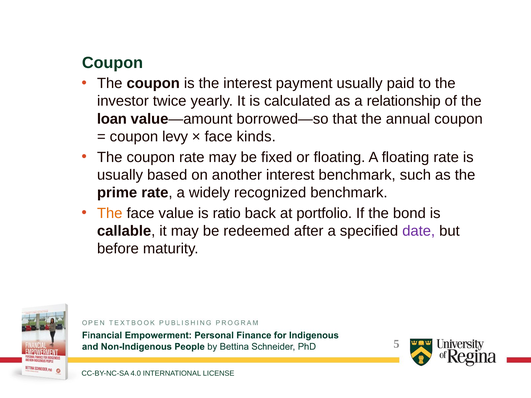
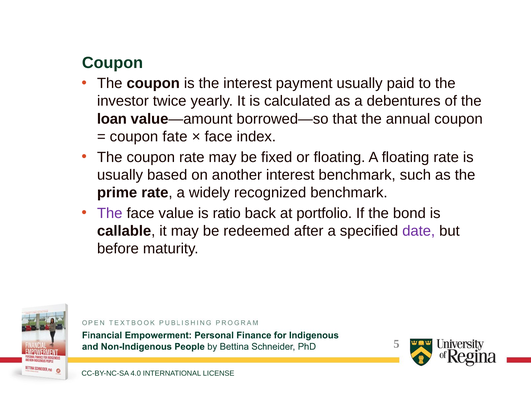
relationship: relationship -> debentures
levy: levy -> fate
kinds: kinds -> index
The at (110, 213) colour: orange -> purple
